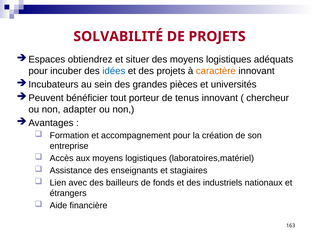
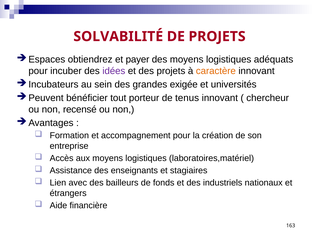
situer: situer -> payer
idées colour: blue -> purple
pièces: pièces -> exigée
adapter: adapter -> recensé
